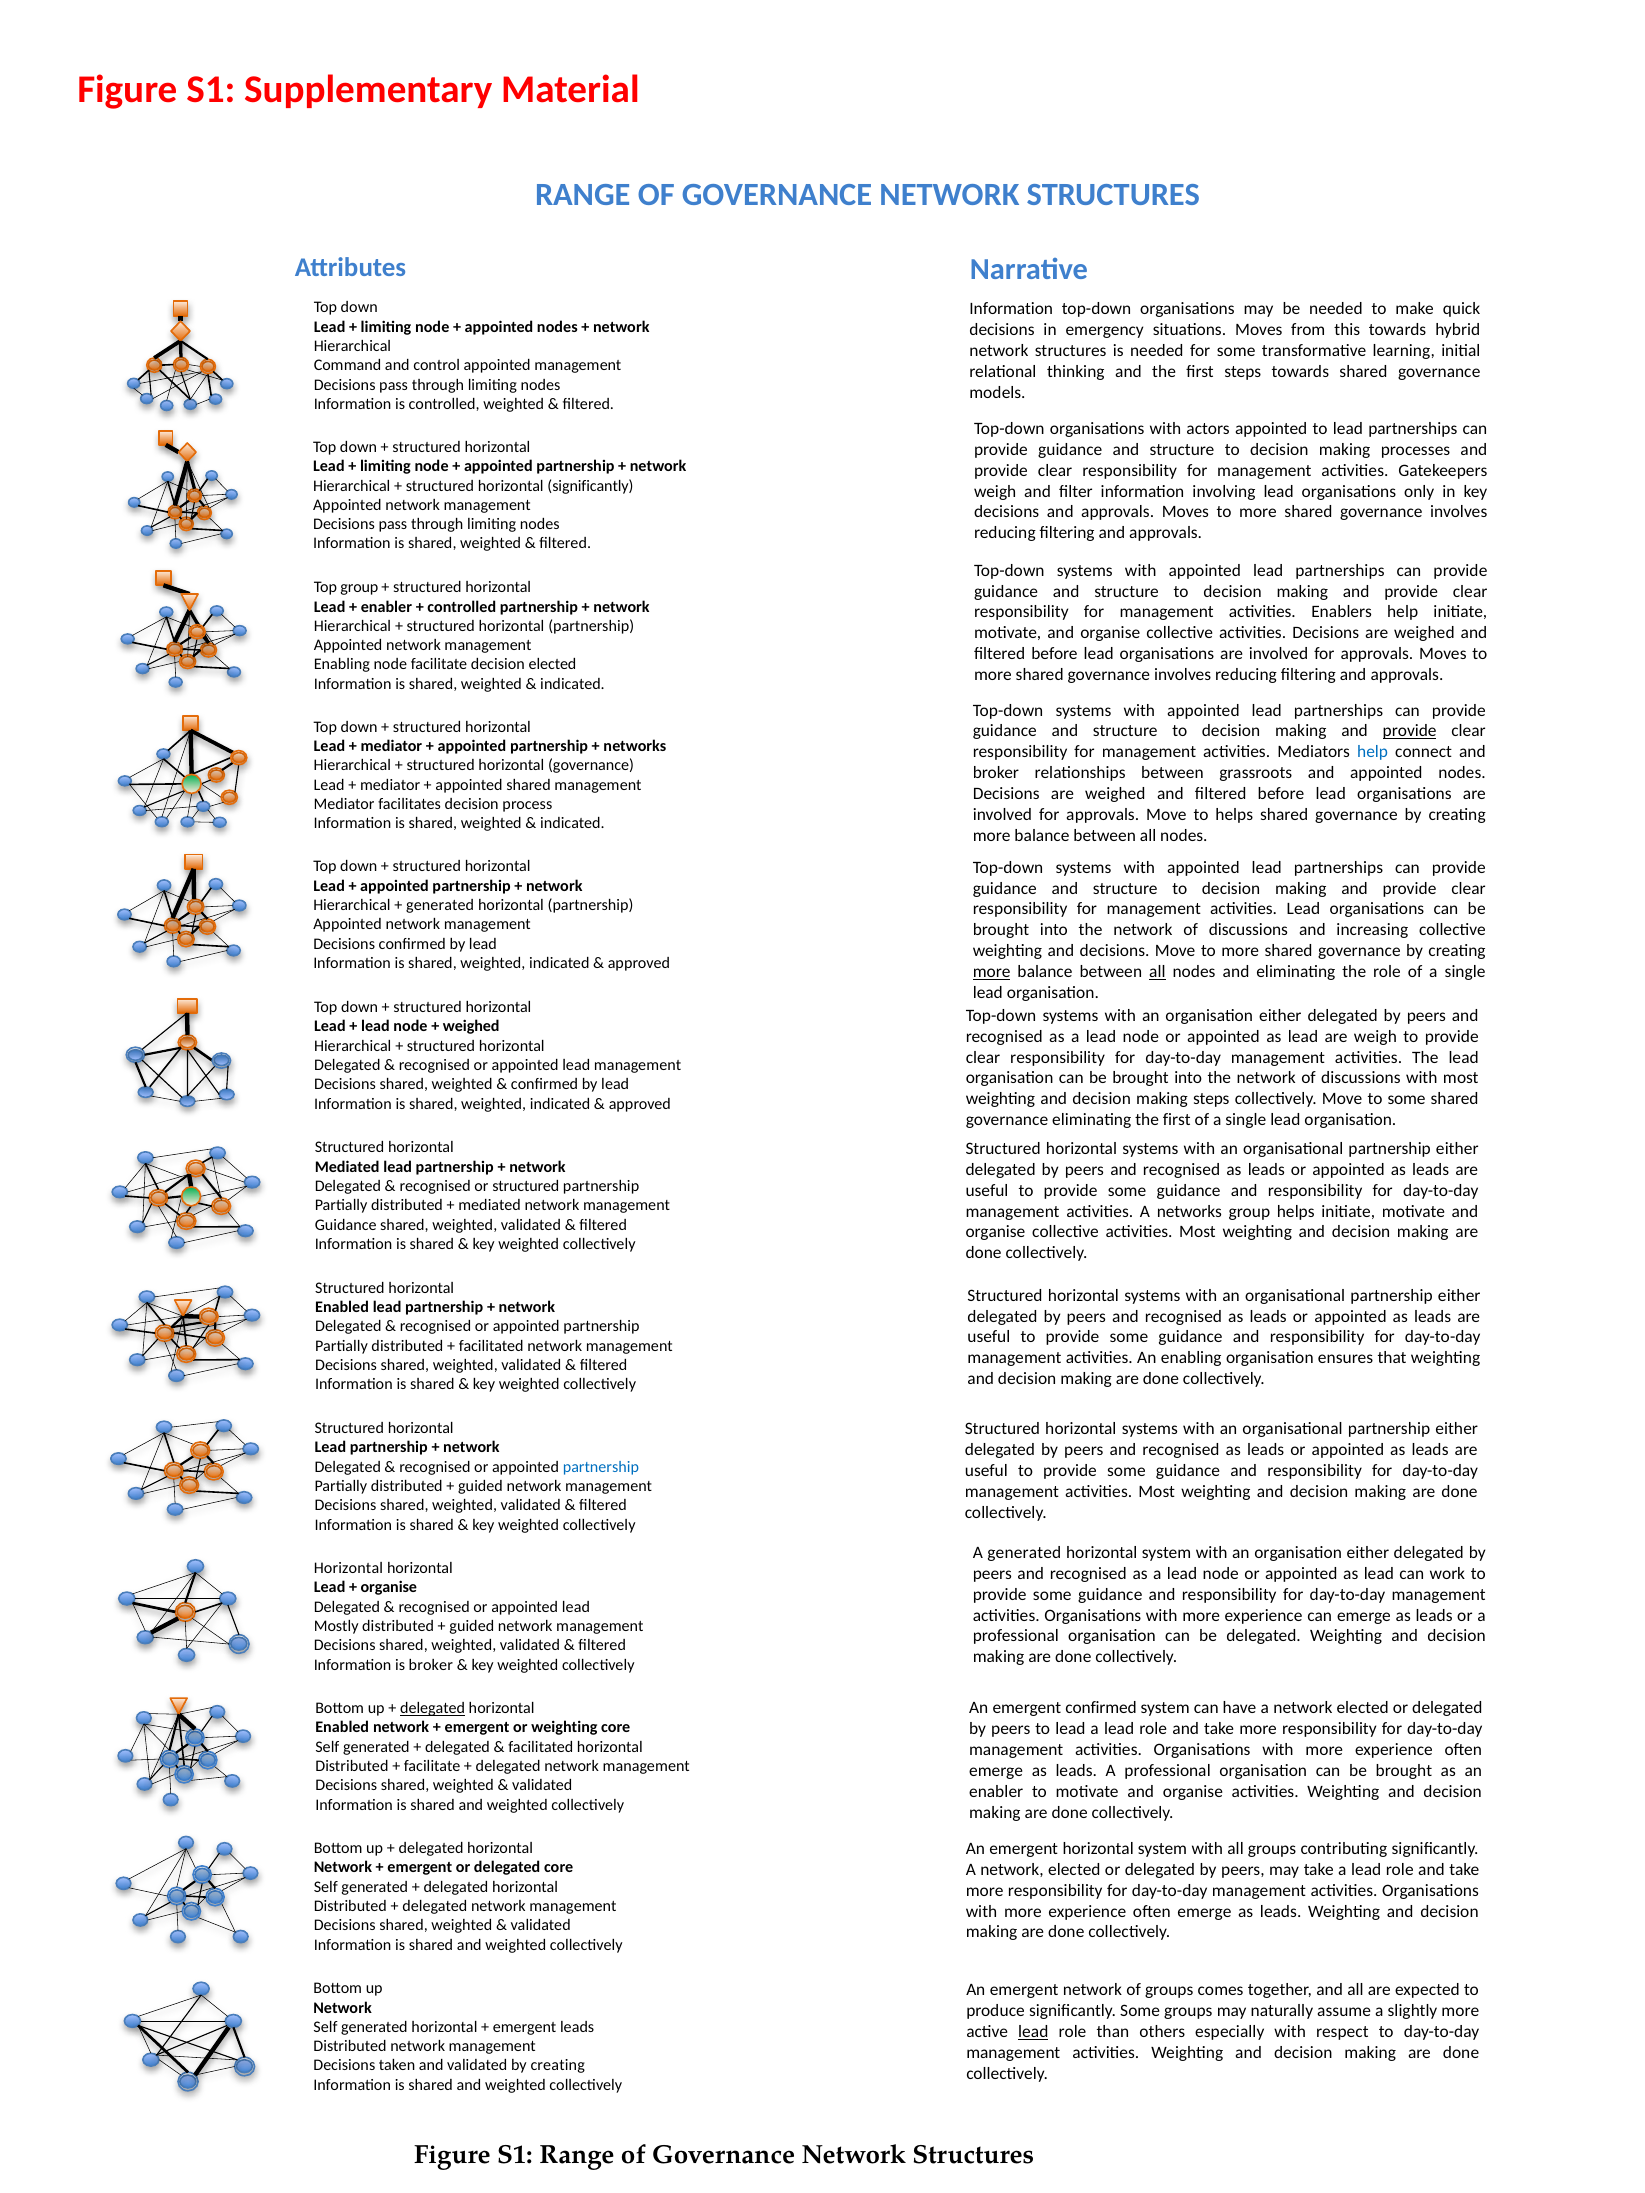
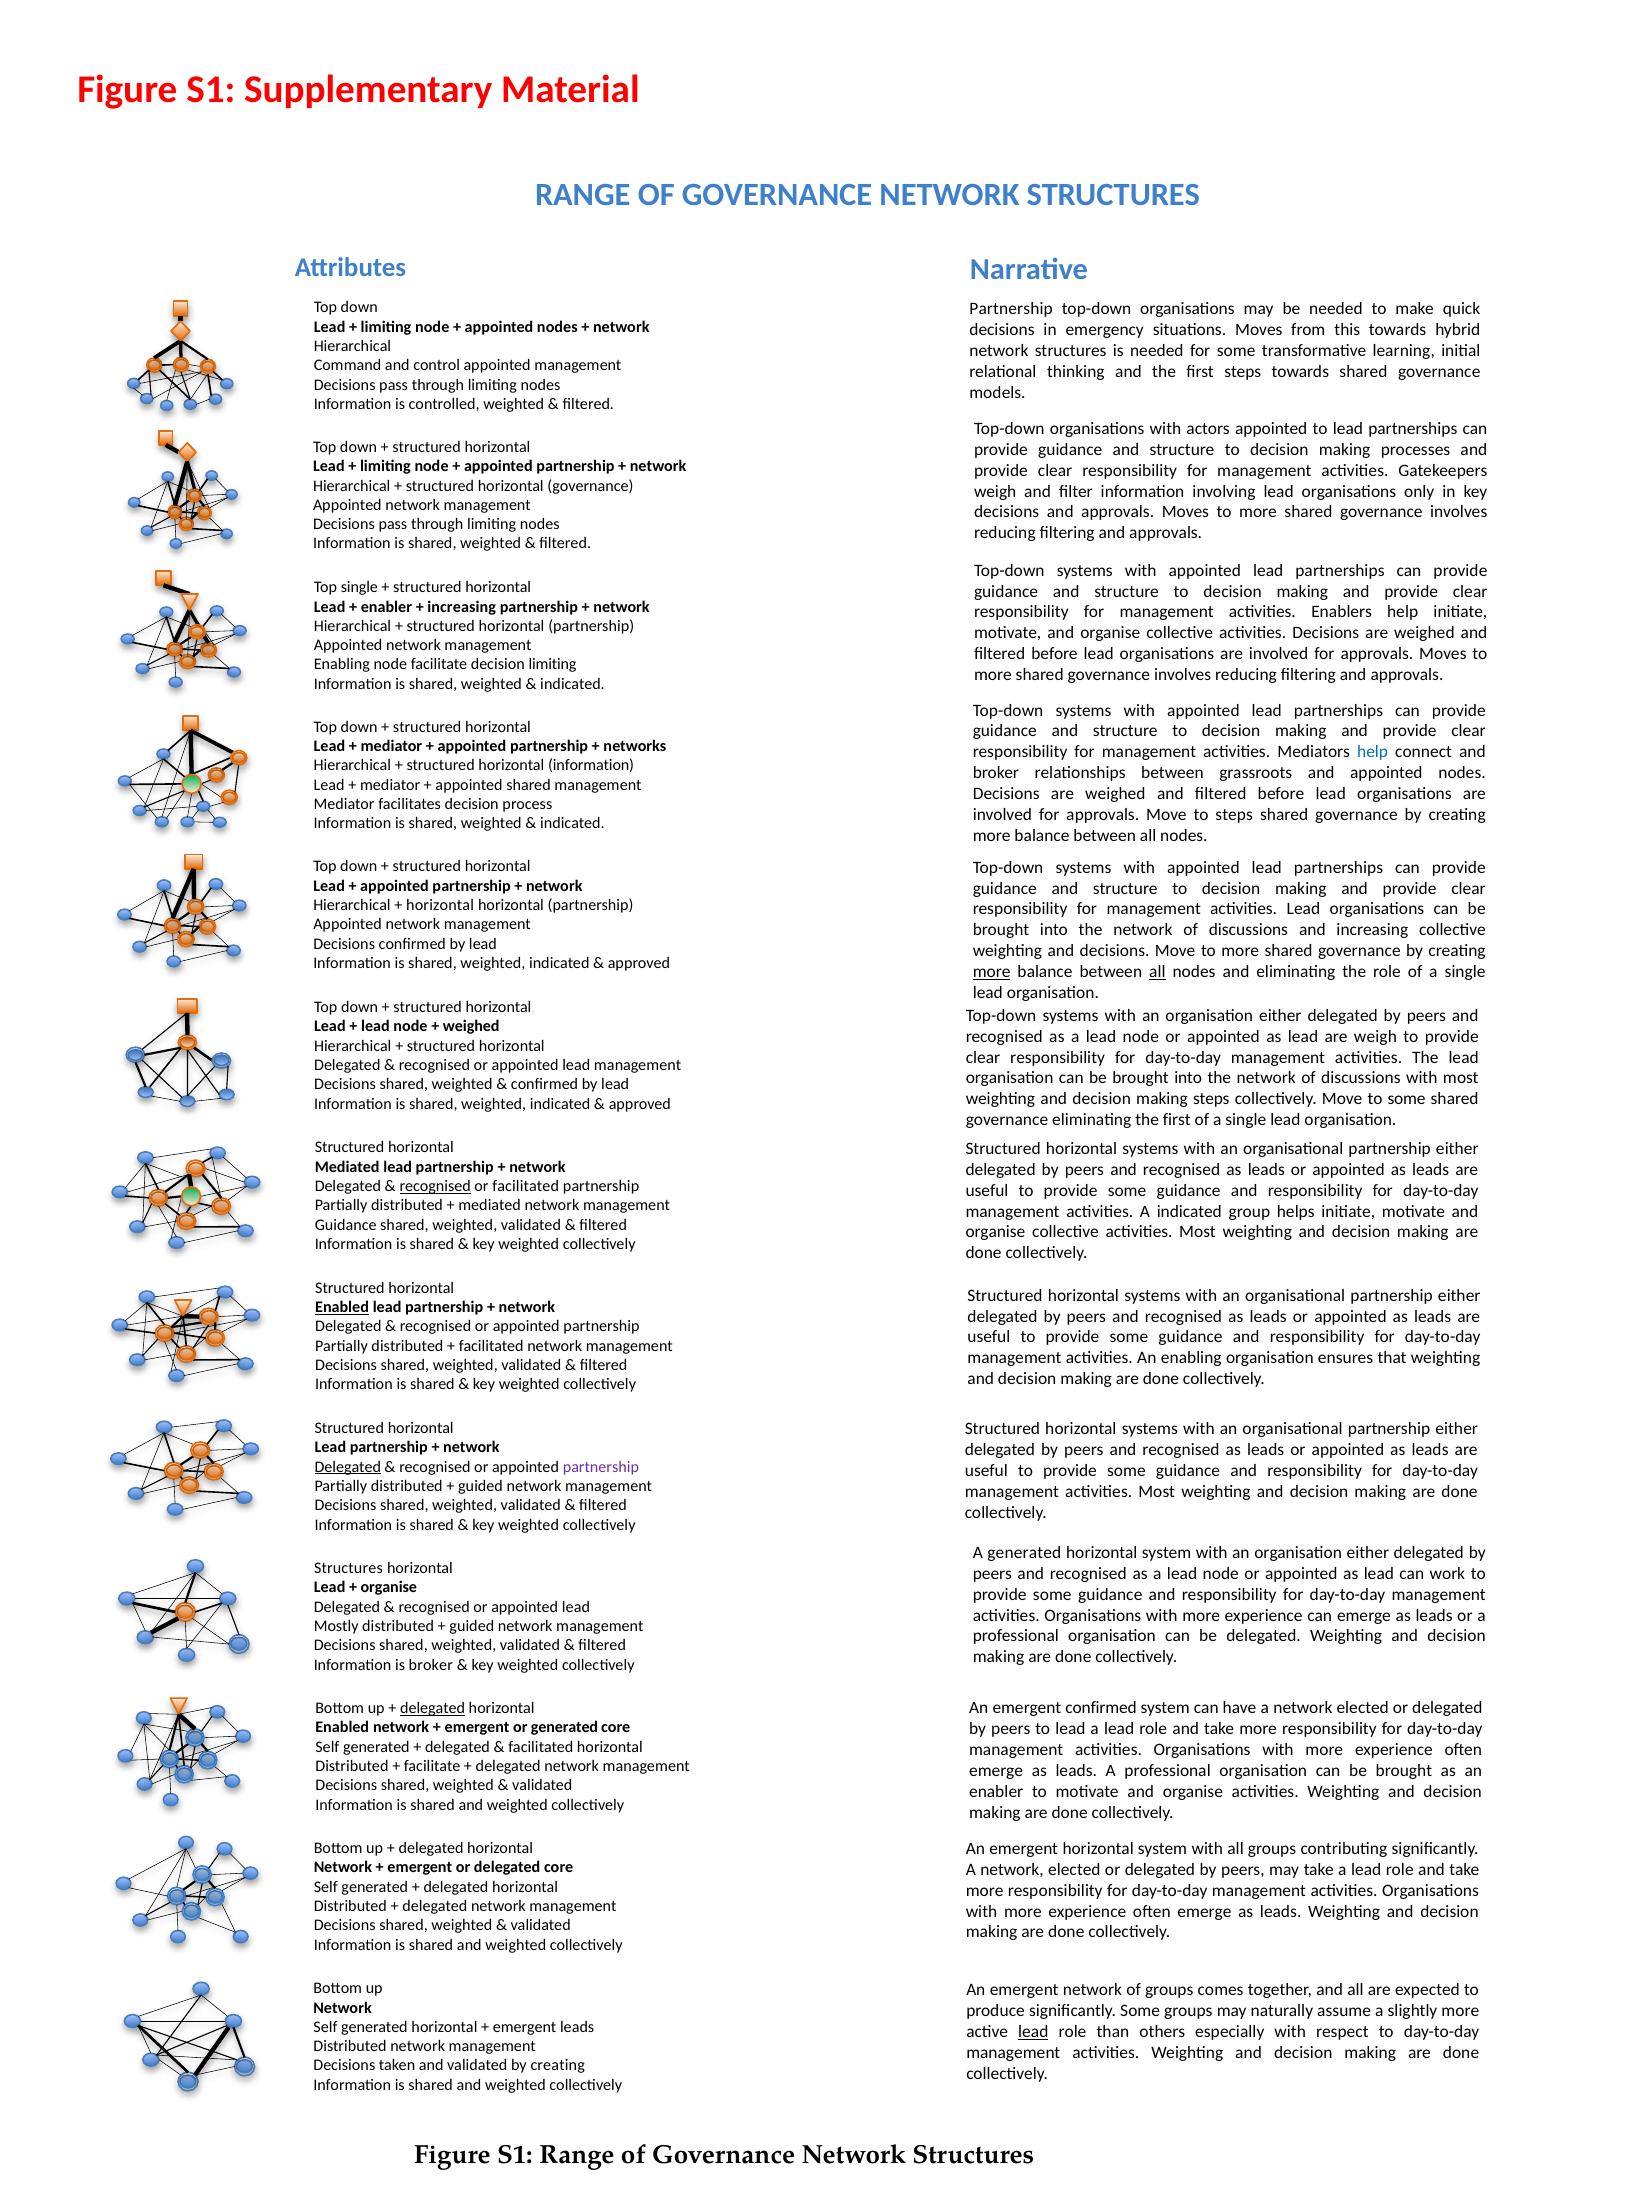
Information at (1011, 309): Information -> Partnership
horizontal significantly: significantly -> governance
Top group: group -> single
controlled at (462, 607): controlled -> increasing
decision elected: elected -> limiting
provide at (1410, 731) underline: present -> none
horizontal governance: governance -> information
to helps: helps -> steps
generated at (440, 905): generated -> horizontal
recognised at (435, 1186) underline: none -> present
or structured: structured -> facilitated
A networks: networks -> indicated
Enabled at (342, 1307) underline: none -> present
Delegated at (348, 1467) underline: none -> present
partnership at (601, 1467) colour: blue -> purple
Horizontal at (348, 1569): Horizontal -> Structures
or weighting: weighting -> generated
